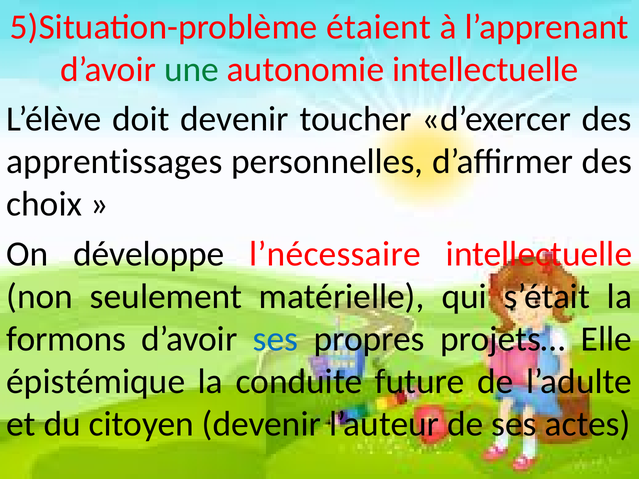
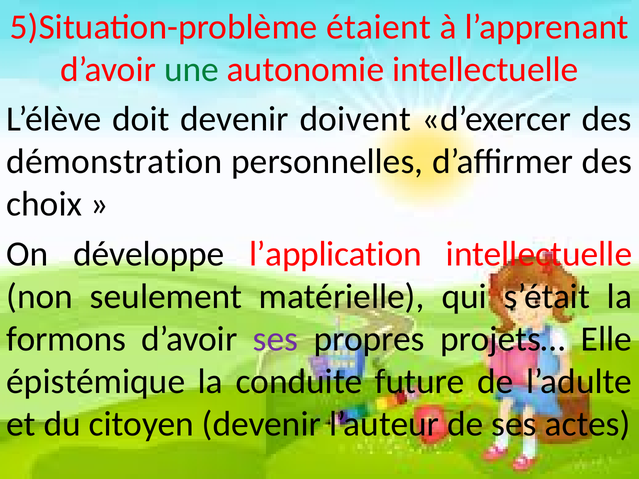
toucher: toucher -> doivent
apprentissages: apprentissages -> démonstration
l’nécessaire: l’nécessaire -> l’application
ses at (276, 339) colour: blue -> purple
